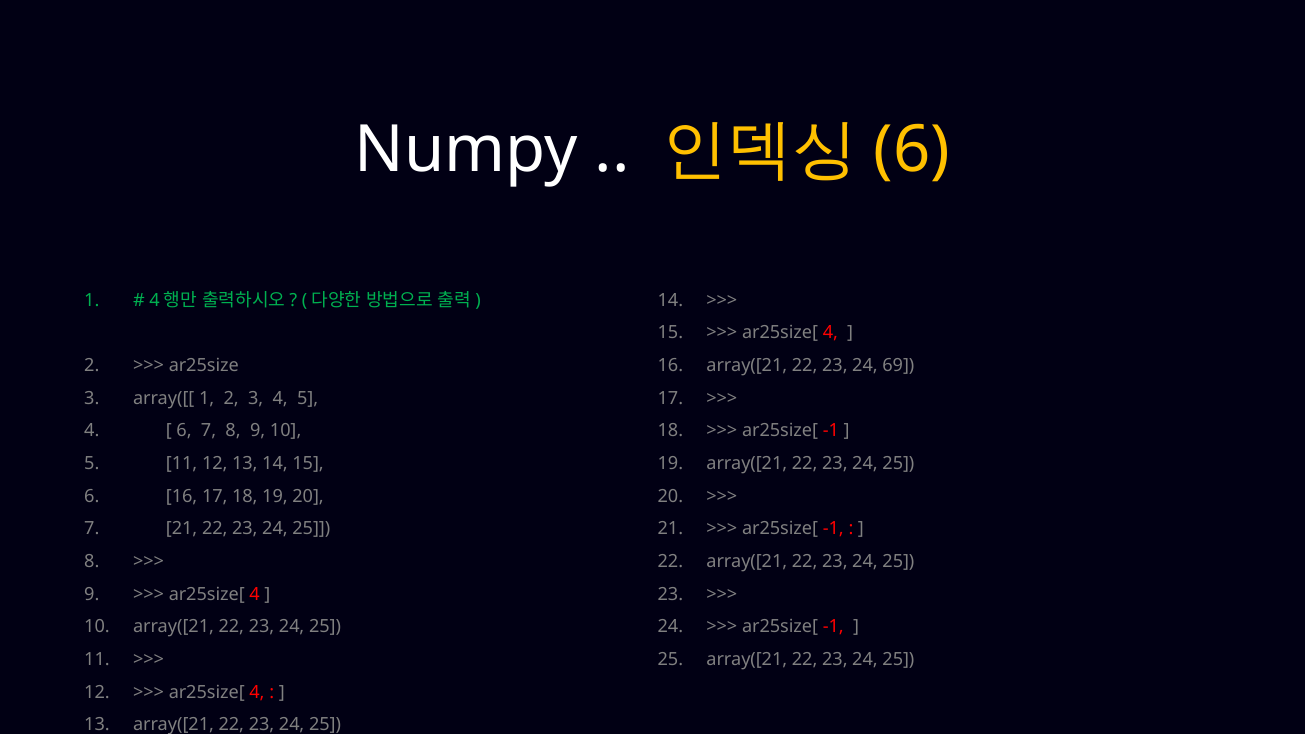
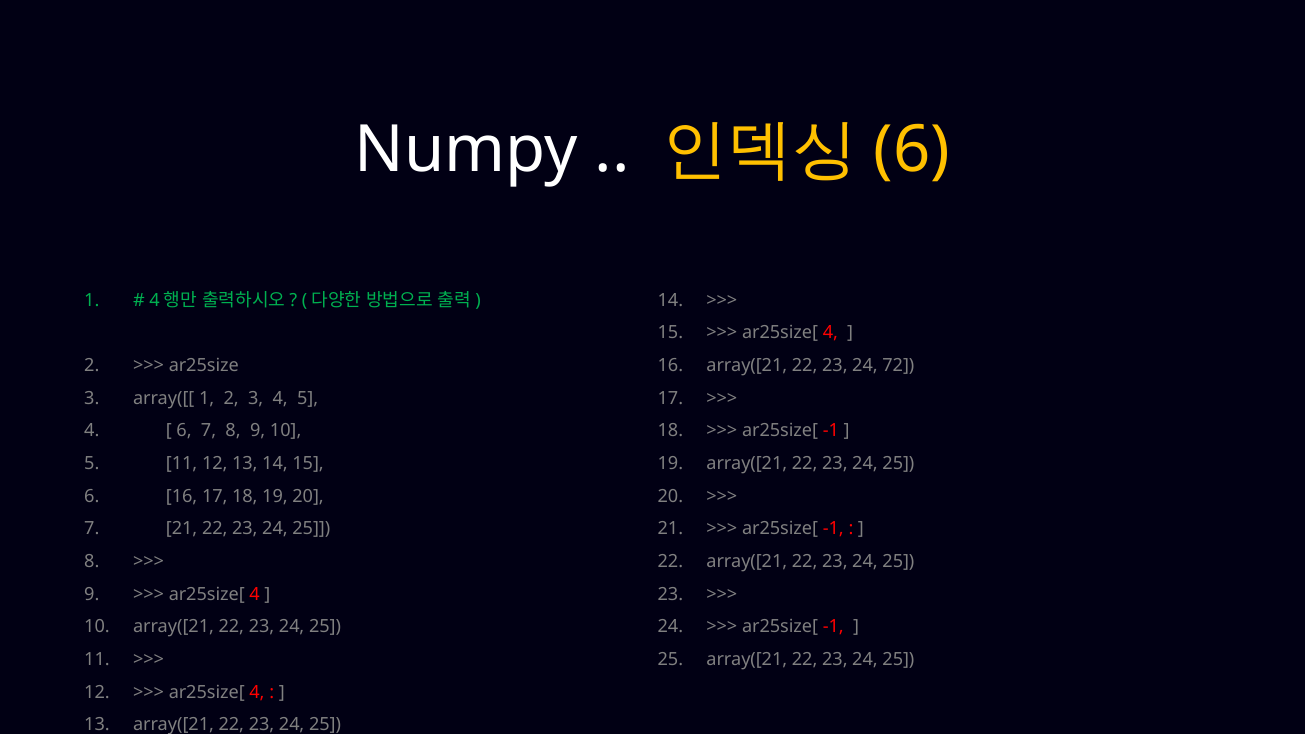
69: 69 -> 72
